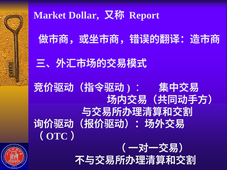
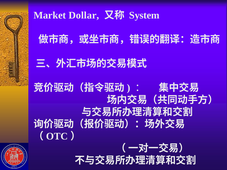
Report: Report -> System
